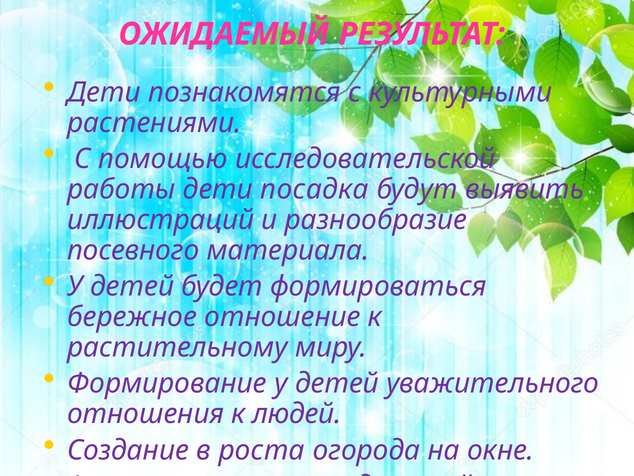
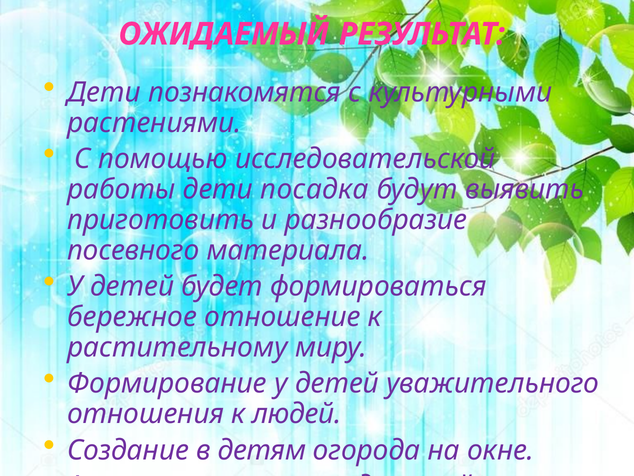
иллюстраций: иллюстраций -> приготовить
роста: роста -> детям
